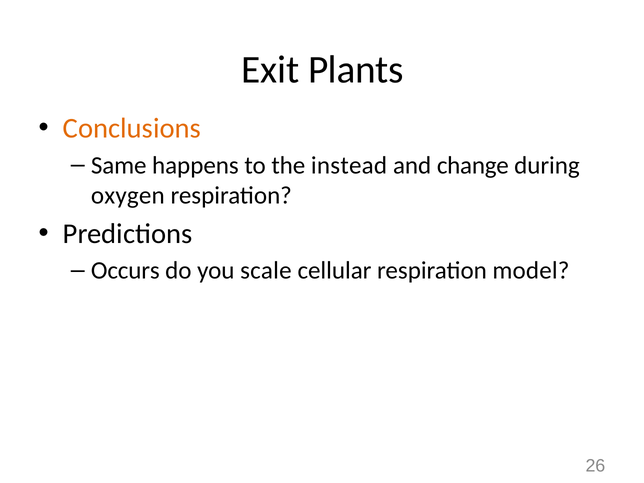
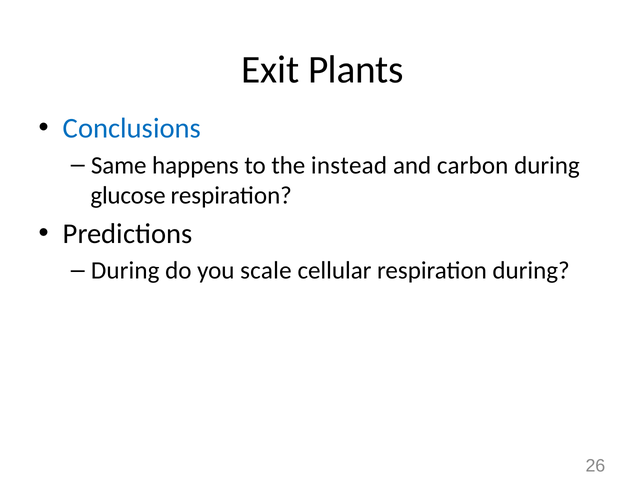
Conclusions colour: orange -> blue
change: change -> carbon
oxygen: oxygen -> glucose
Occurs at (125, 271): Occurs -> During
respiration model: model -> during
